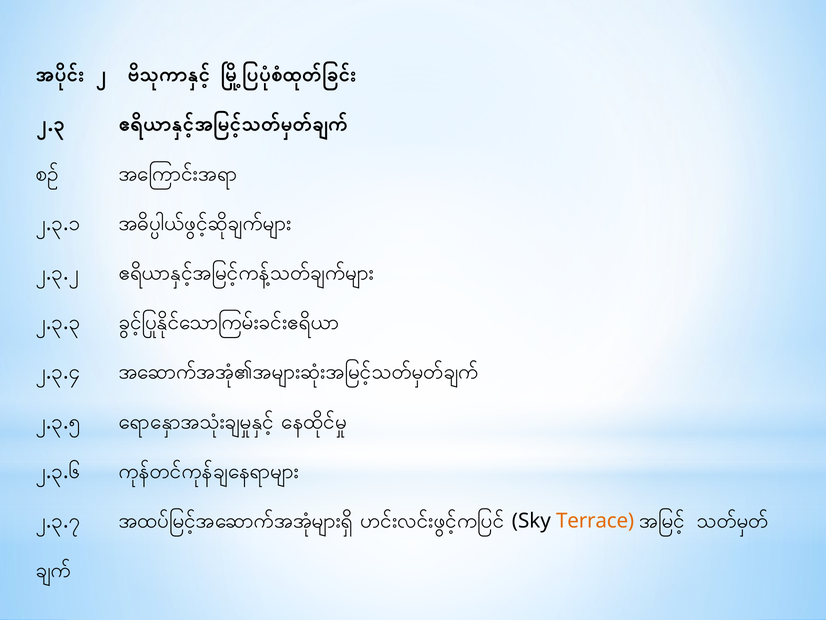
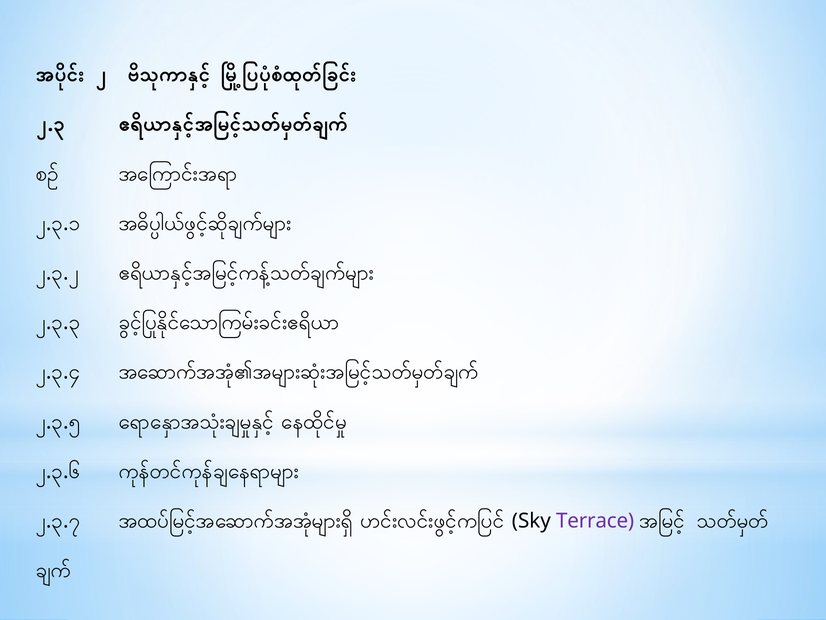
Terrace colour: orange -> purple
